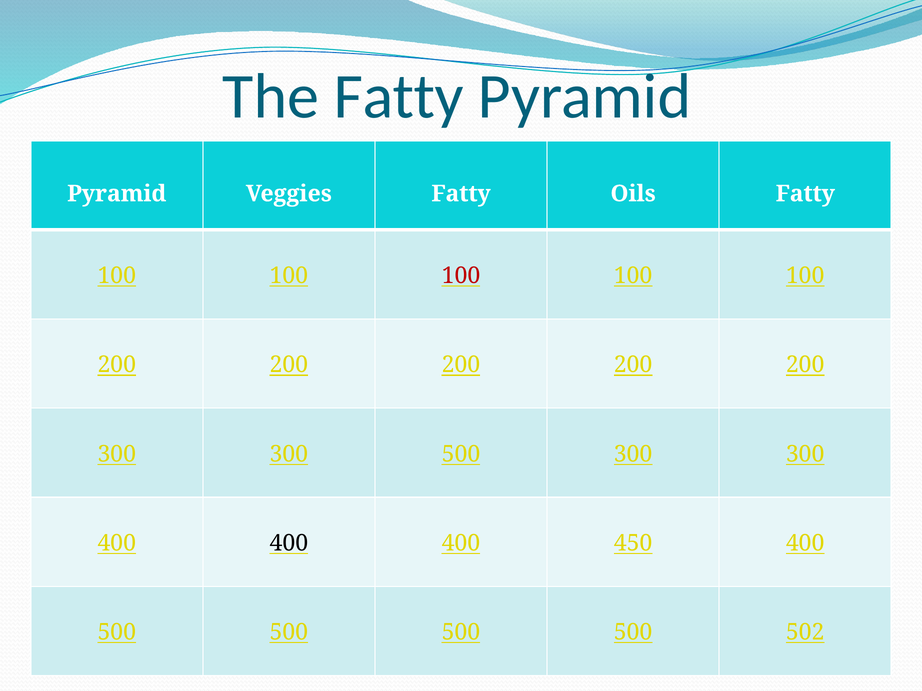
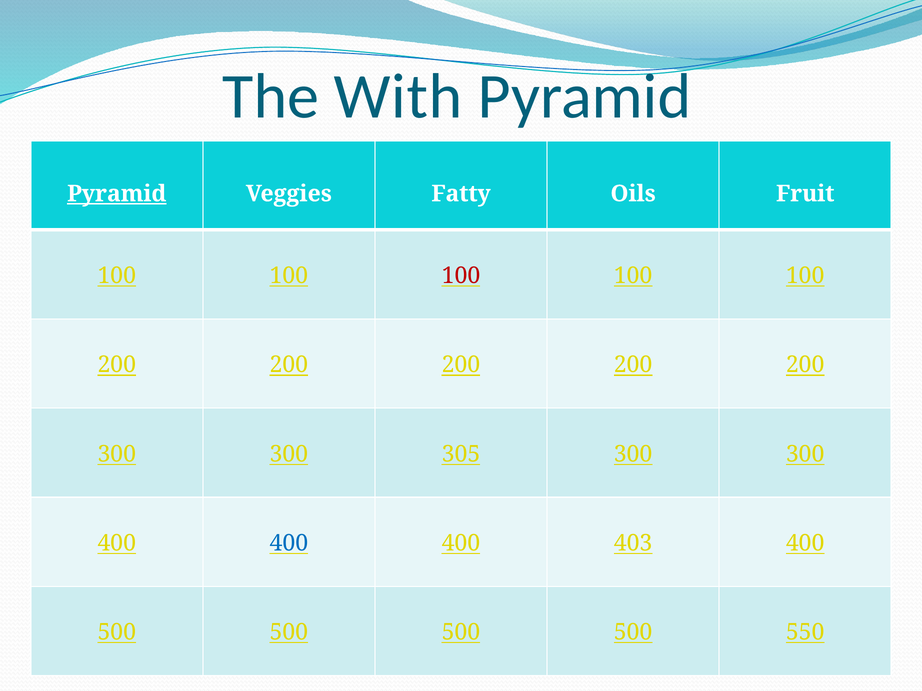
The Fatty: Fatty -> With
Pyramid at (117, 194) underline: none -> present
Oils Fatty: Fatty -> Fruit
300 500: 500 -> 305
400 at (289, 543) colour: black -> blue
450: 450 -> 403
502: 502 -> 550
